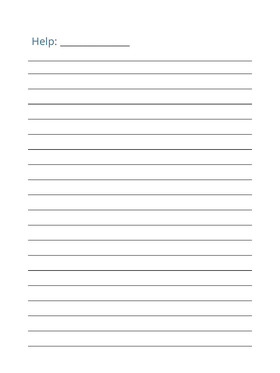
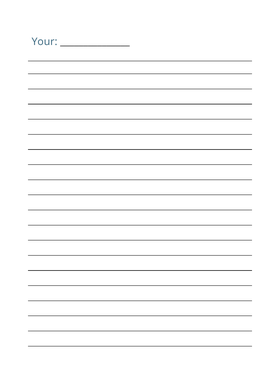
Help: Help -> Your
